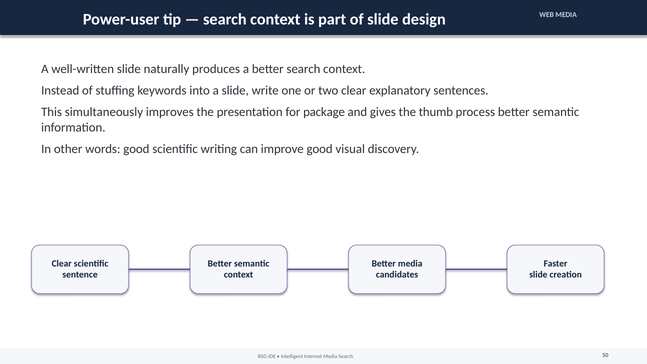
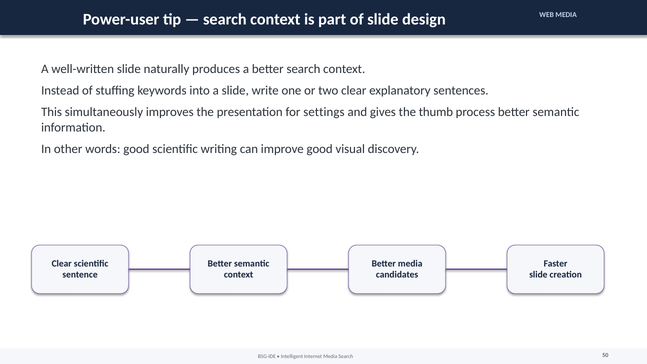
package: package -> settings
